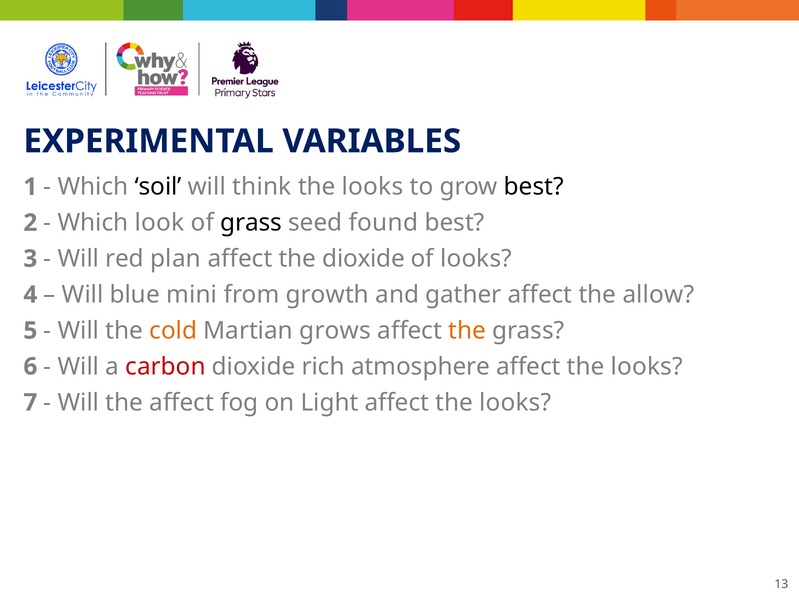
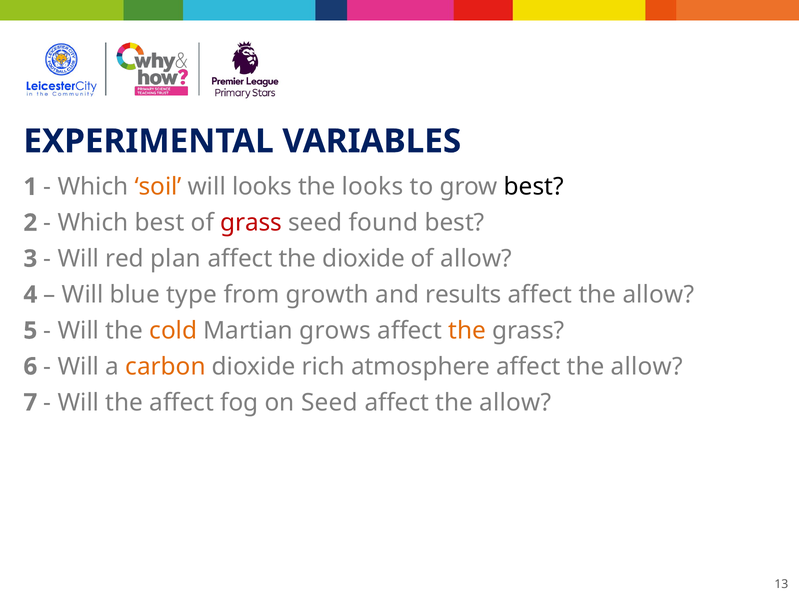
soil colour: black -> orange
will think: think -> looks
Which look: look -> best
grass at (251, 223) colour: black -> red
of looks: looks -> allow
mini: mini -> type
gather: gather -> results
carbon colour: red -> orange
atmosphere affect the looks: looks -> allow
on Light: Light -> Seed
looks at (515, 403): looks -> allow
